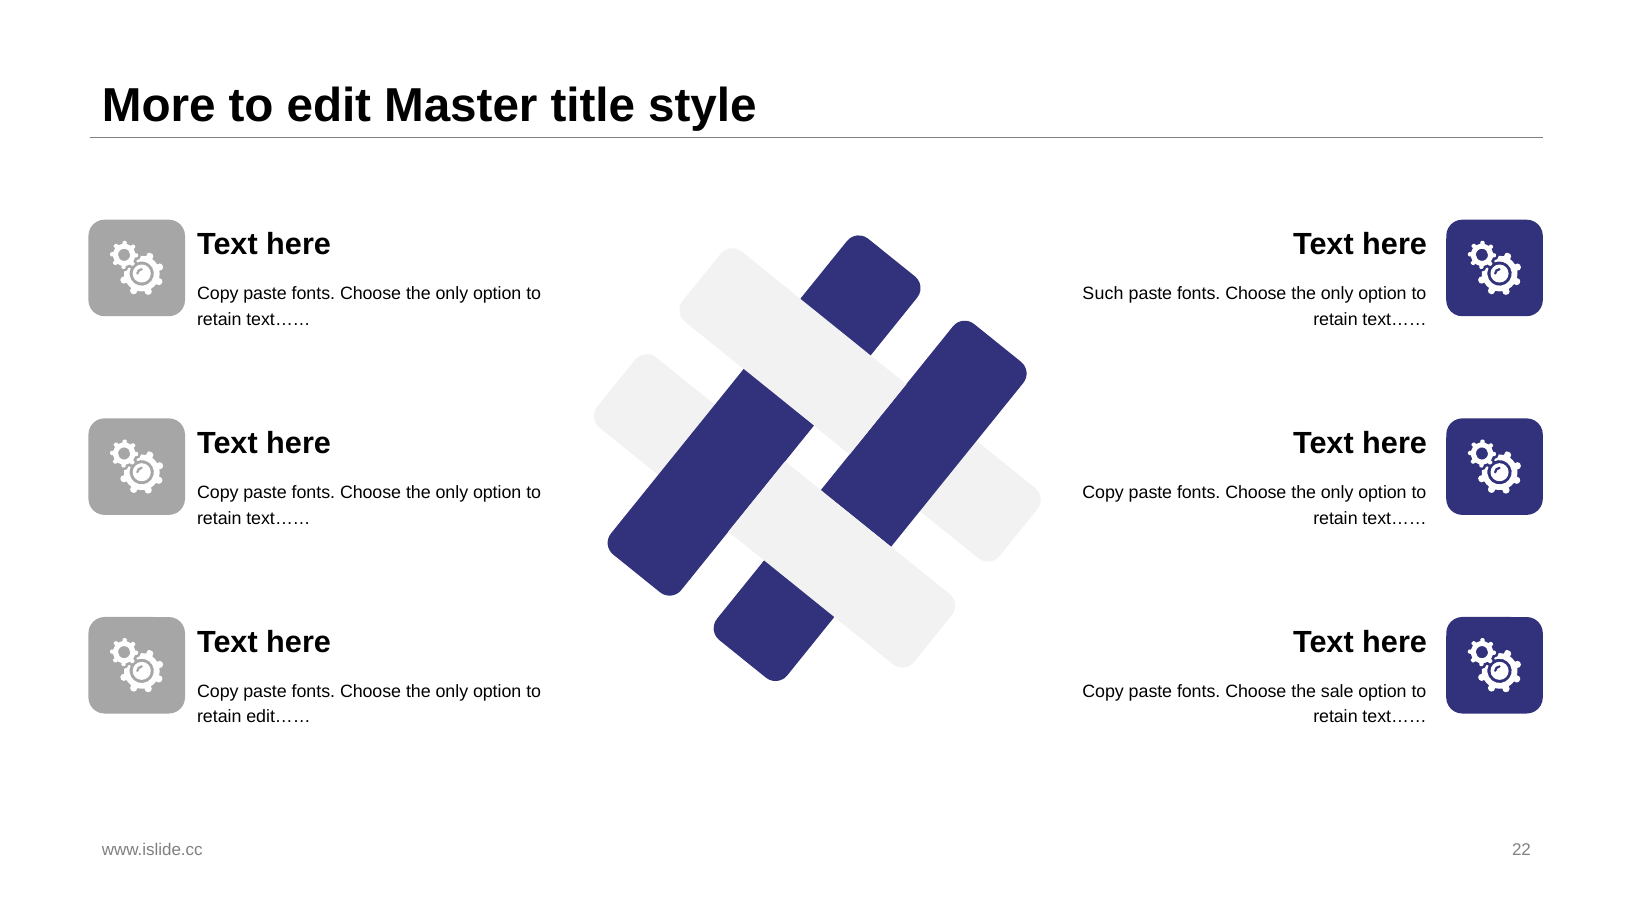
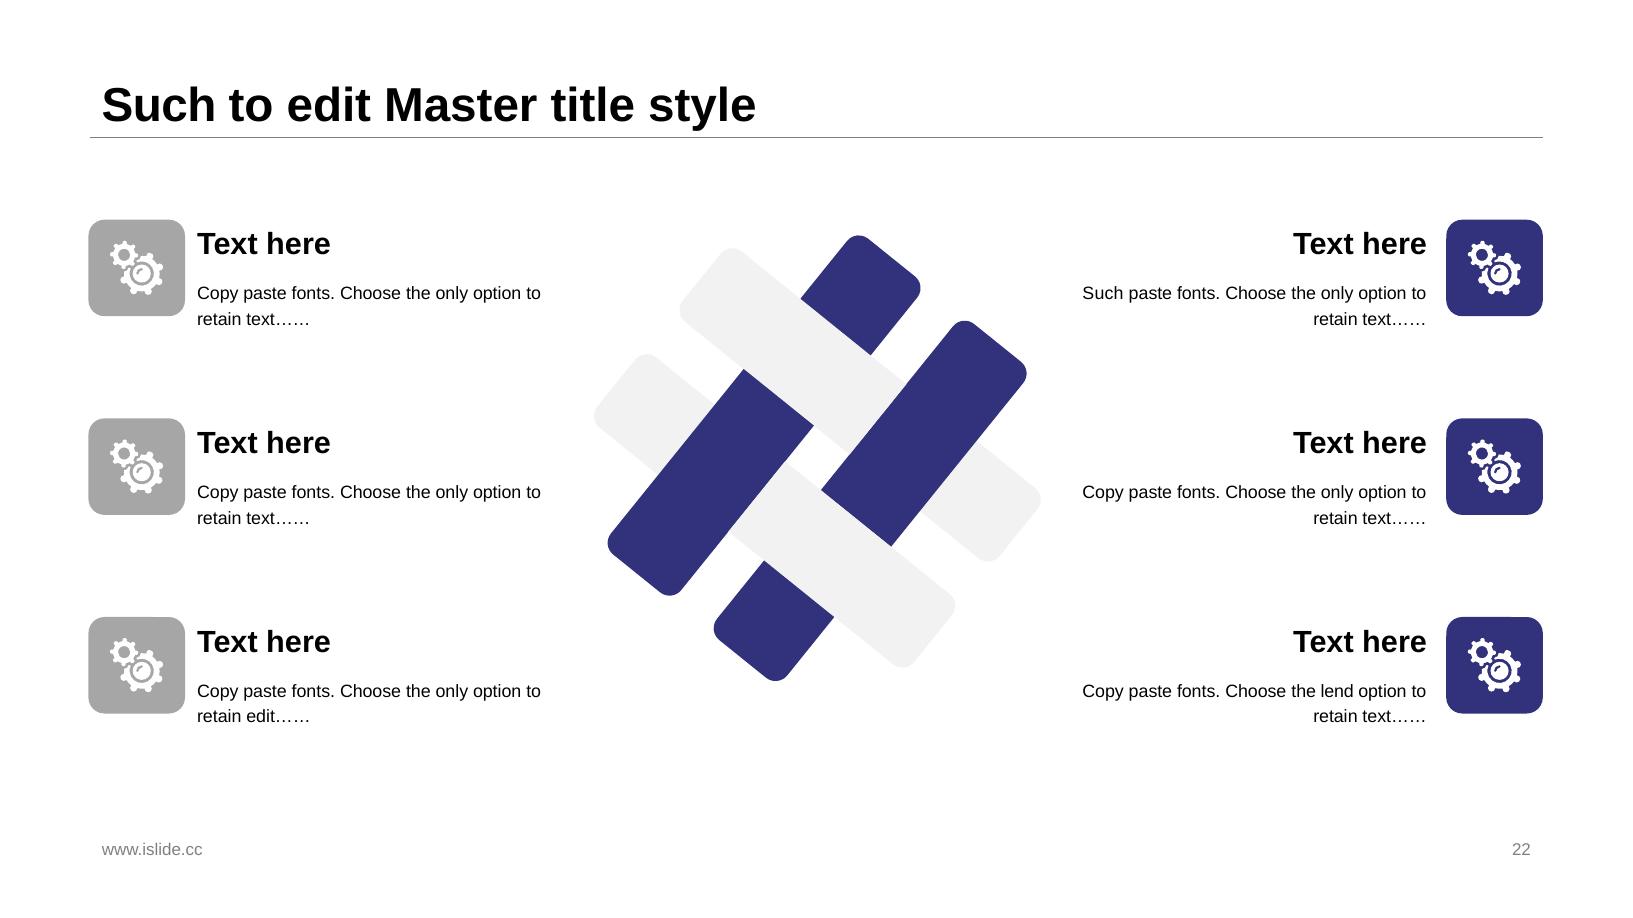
More at (159, 106): More -> Such
sale: sale -> lend
